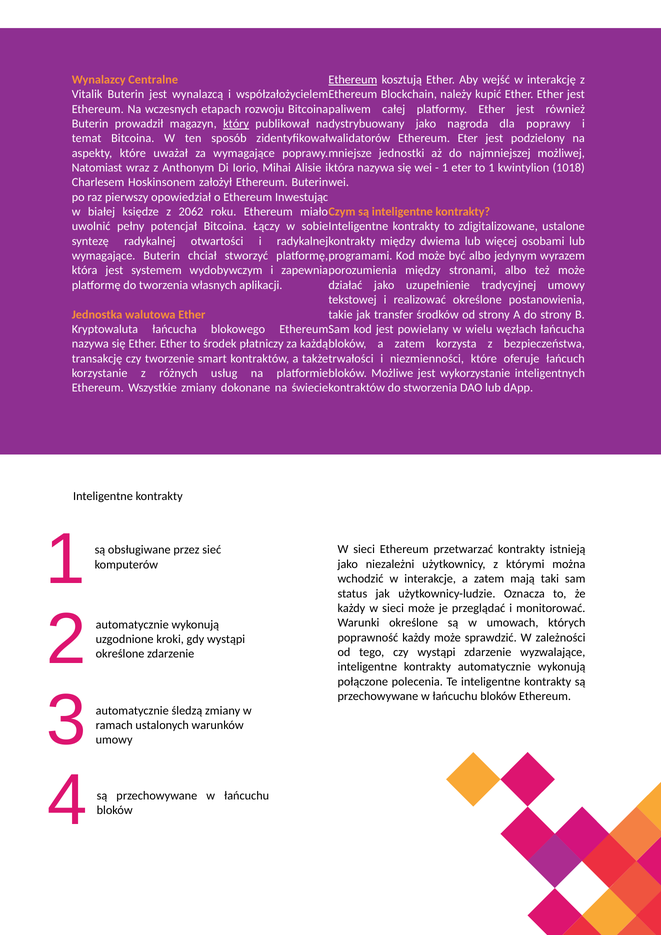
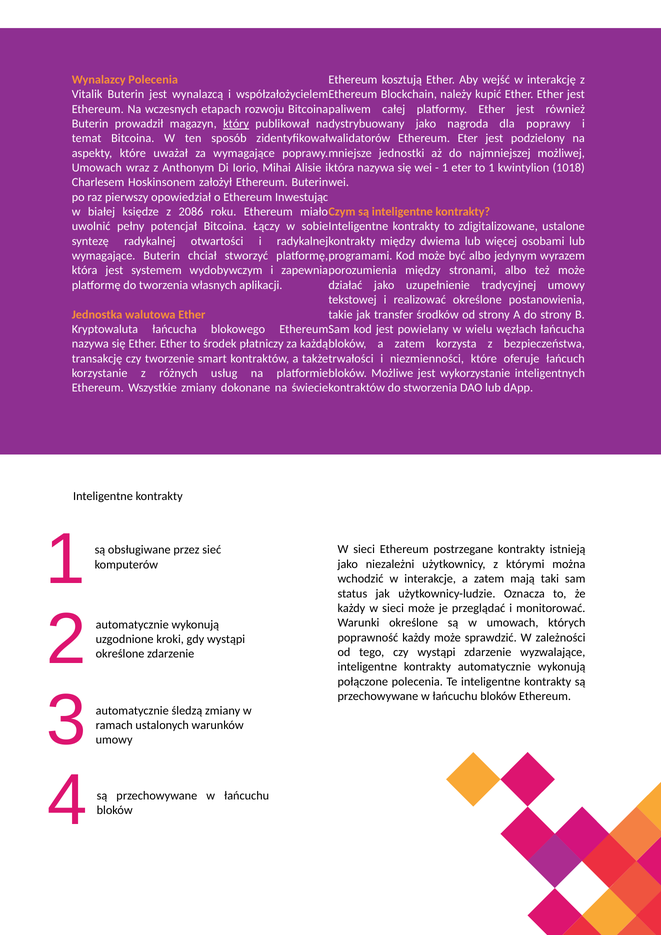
Wynalazcy Centralne: Centralne -> Polecenia
Ethereum at (353, 80) underline: present -> none
Natomiast at (97, 168): Natomiast -> Umowach
2062: 2062 -> 2086
przetwarzać: przetwarzać -> postrzegane
